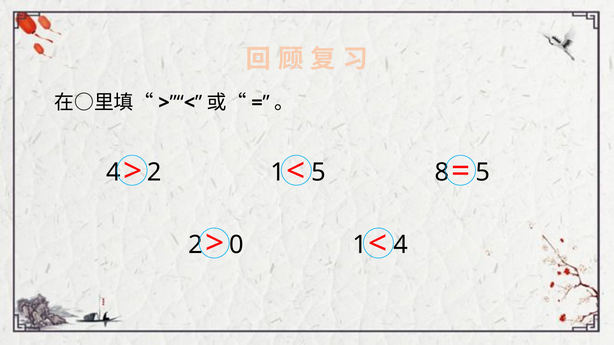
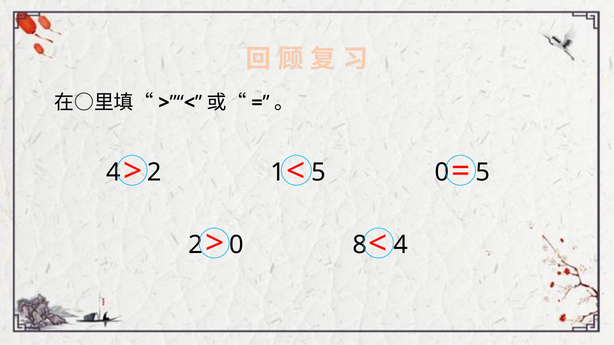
4 2 8: 8 -> 0
0 1: 1 -> 8
